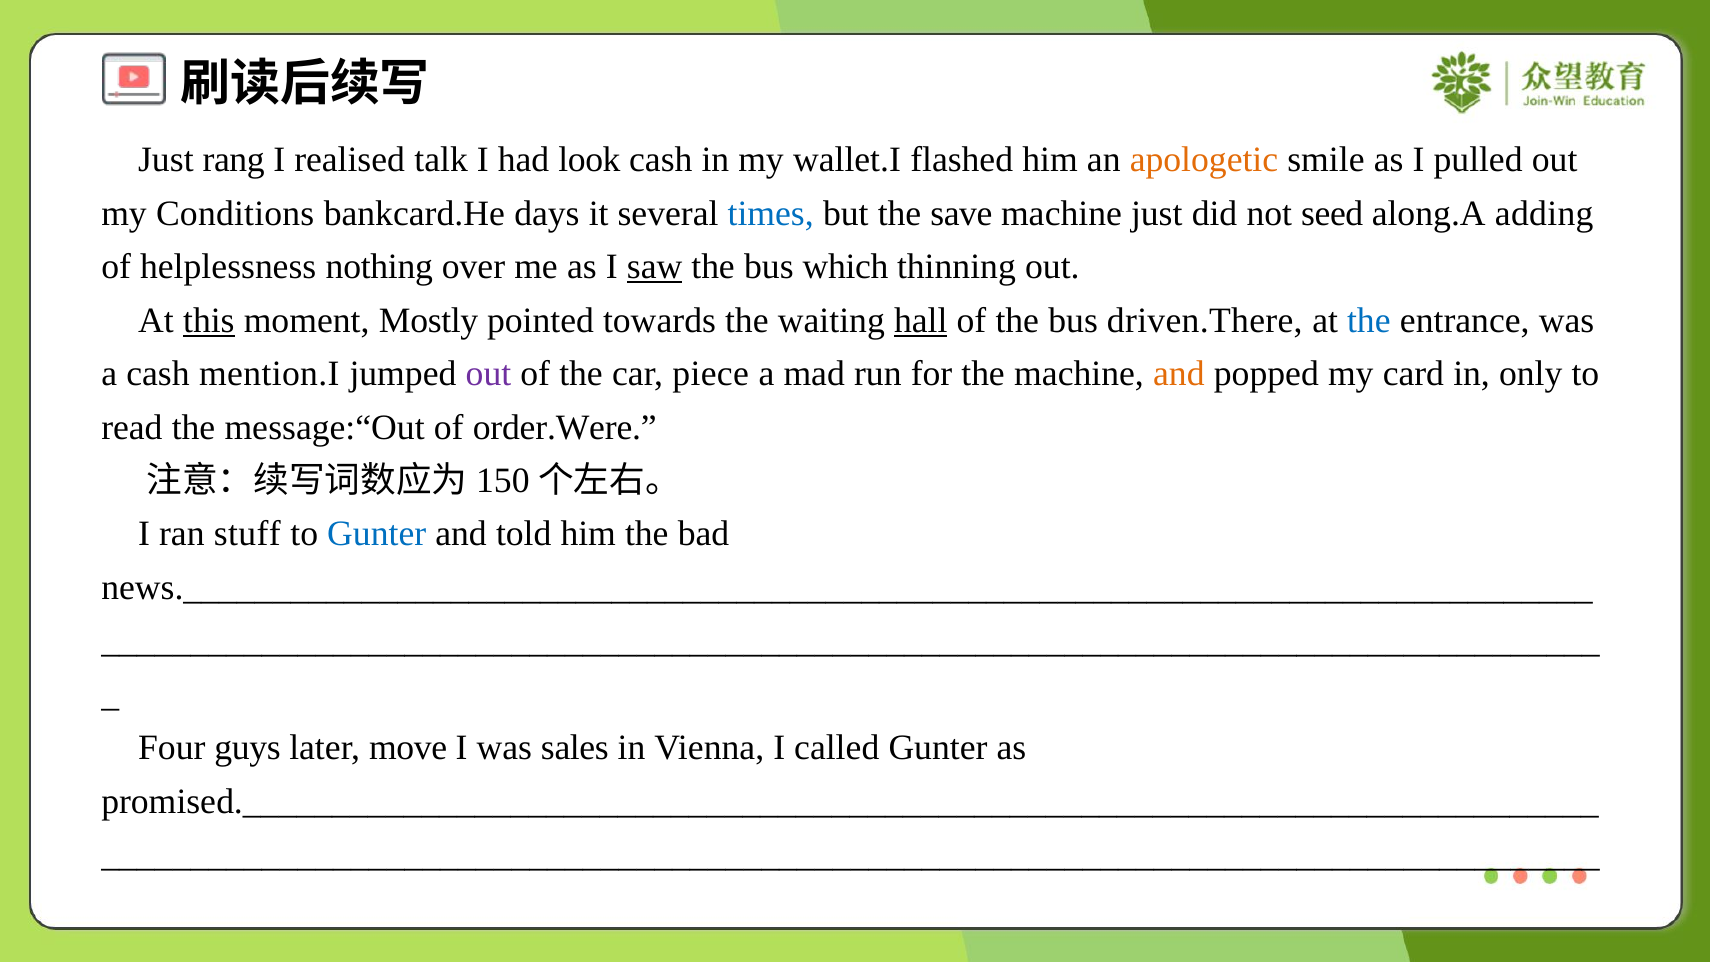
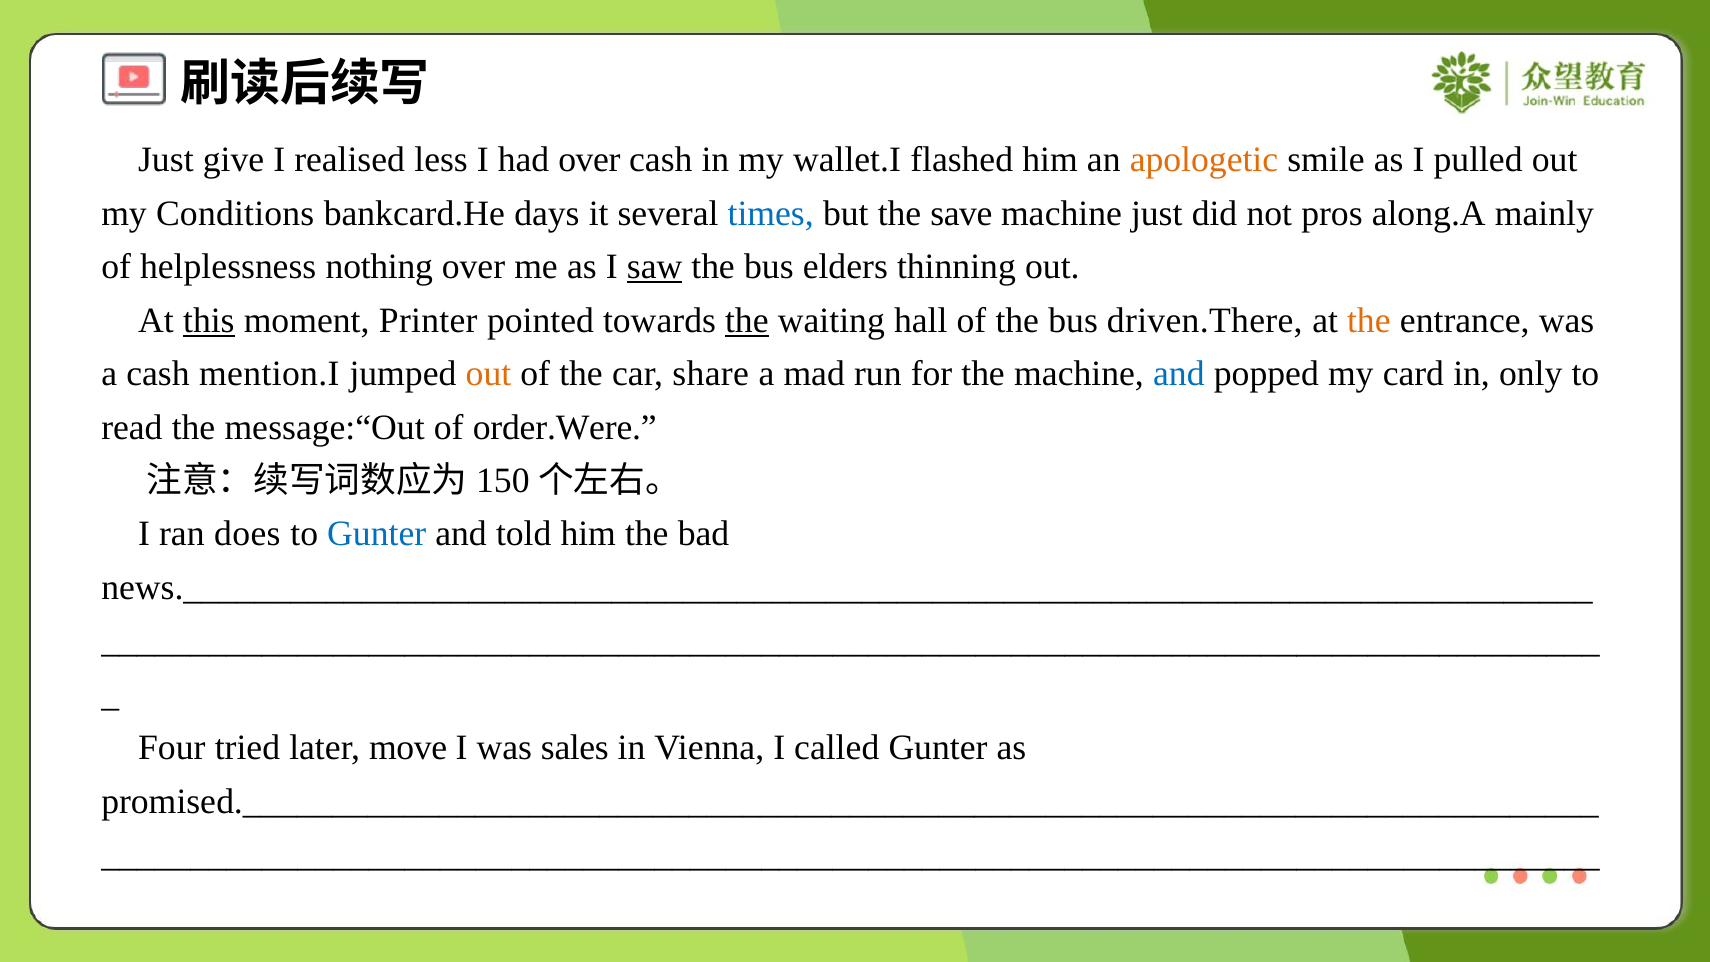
rang: rang -> give
talk: talk -> less
had look: look -> over
seed: seed -> pros
adding: adding -> mainly
which: which -> elders
Mostly: Mostly -> Printer
the at (747, 320) underline: none -> present
hall underline: present -> none
the at (1369, 320) colour: blue -> orange
out at (489, 374) colour: purple -> orange
piece: piece -> share
and at (1179, 374) colour: orange -> blue
stuff: stuff -> does
guys: guys -> tried
